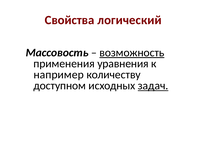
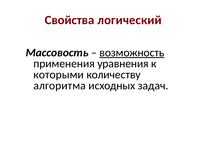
например: например -> которыми
доступном: доступном -> алгоритма
задач underline: present -> none
